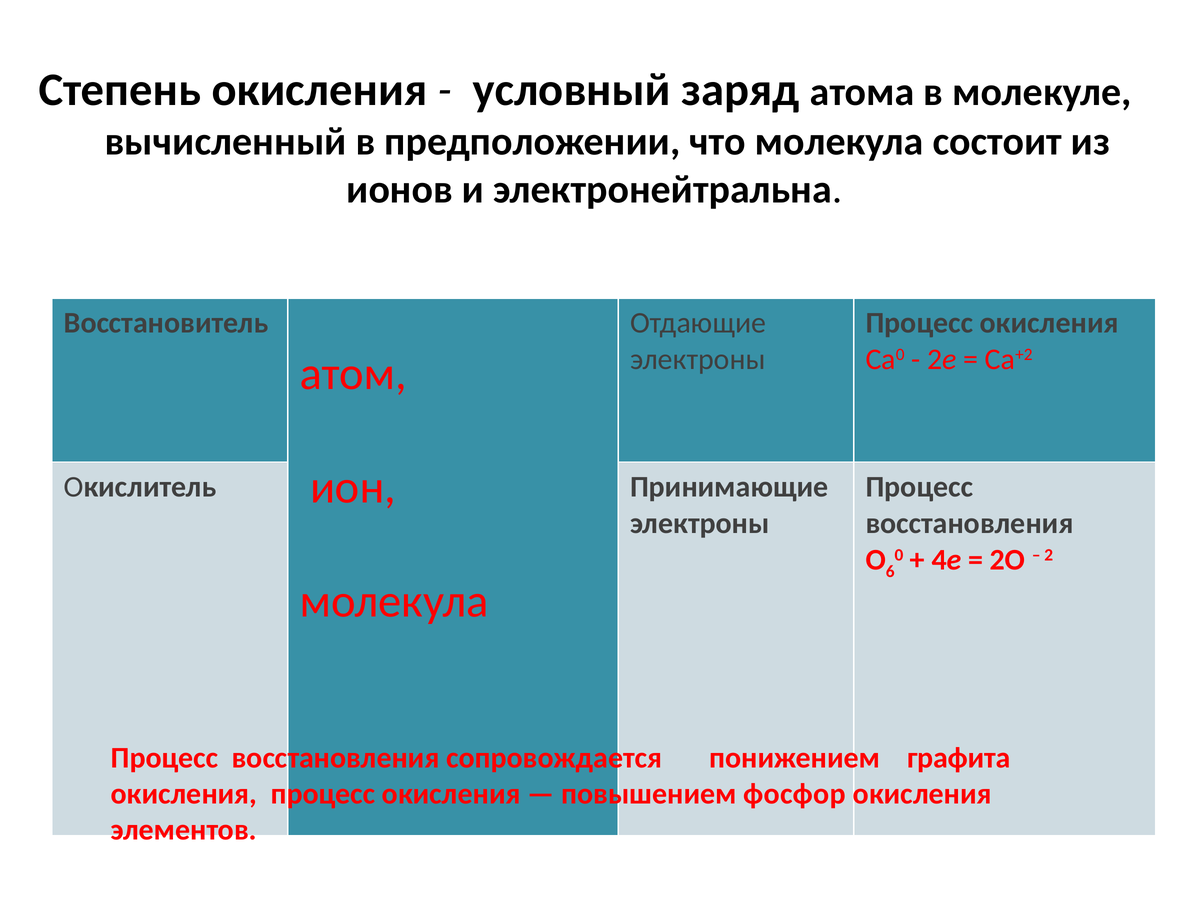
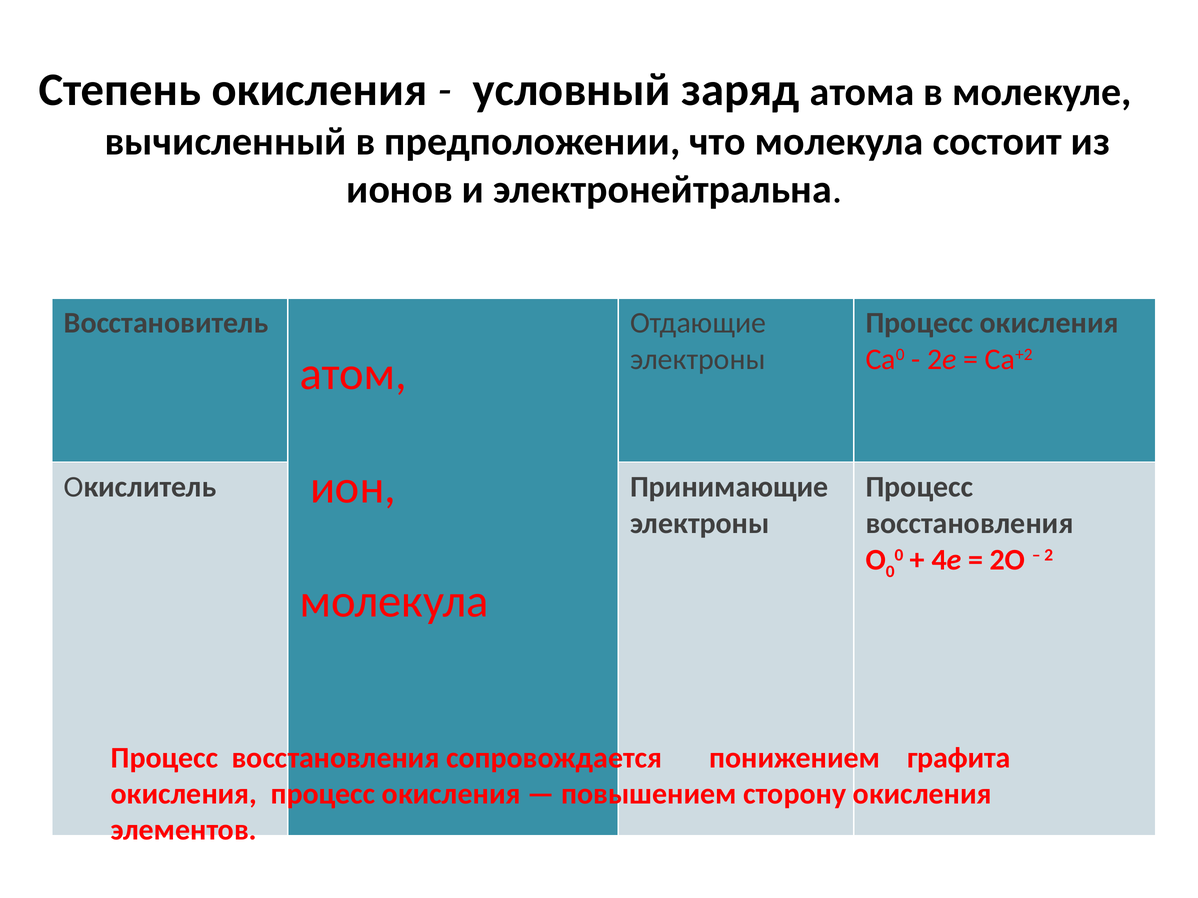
6 at (890, 572): 6 -> 0
фосфор: фосфор -> сторону
